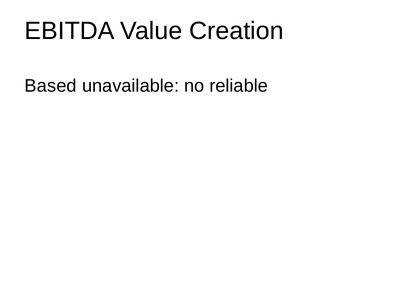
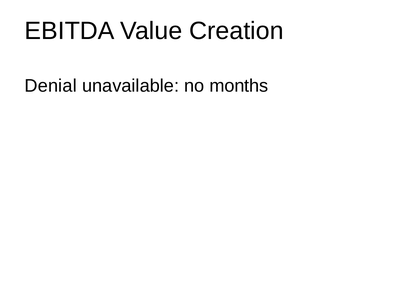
Based: Based -> Denial
reliable: reliable -> months
